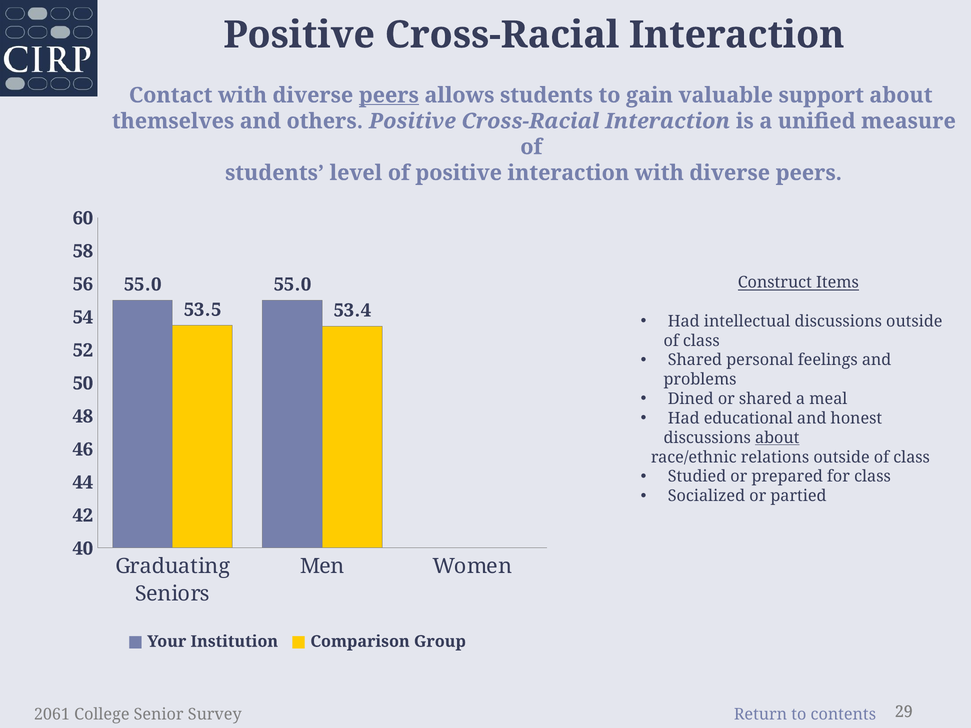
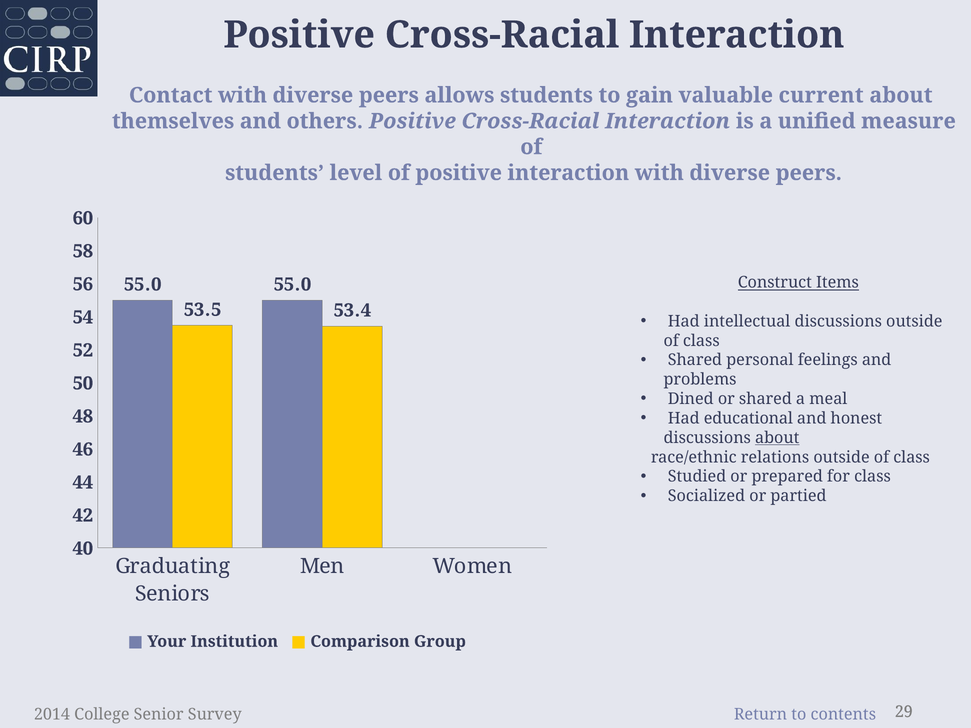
peers at (389, 95) underline: present -> none
support: support -> current
2061: 2061 -> 2014
